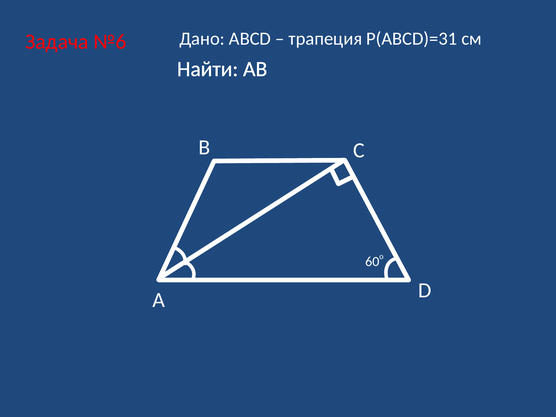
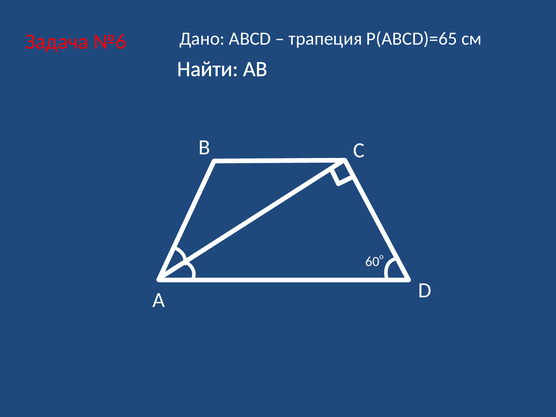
P(ABCD)=31: P(ABCD)=31 -> P(ABCD)=65
